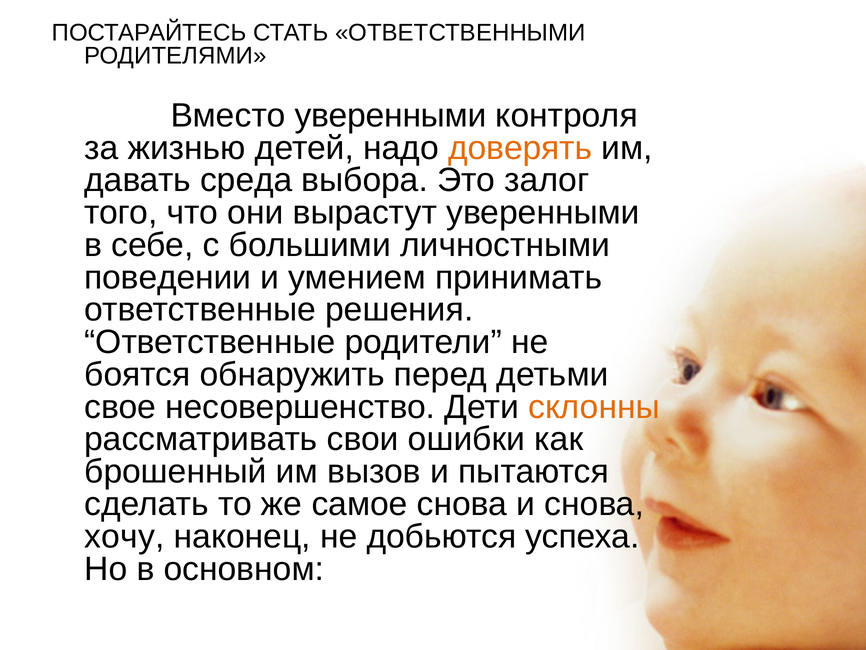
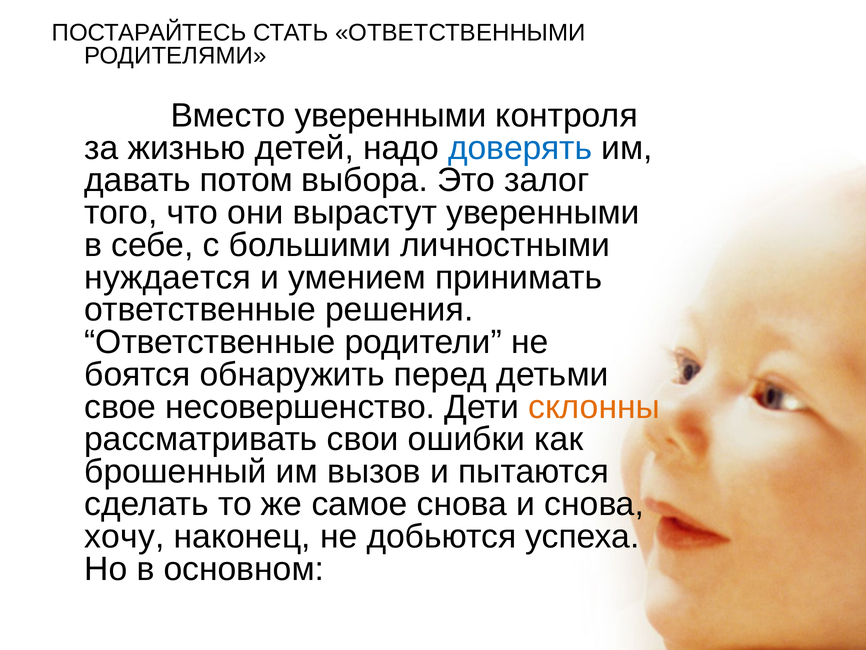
доверять colour: orange -> blue
среда: среда -> потом
поведении: поведении -> нуждается
